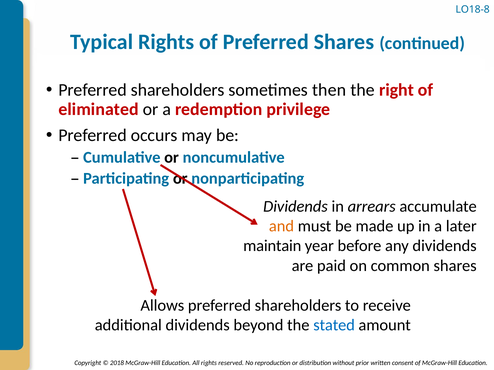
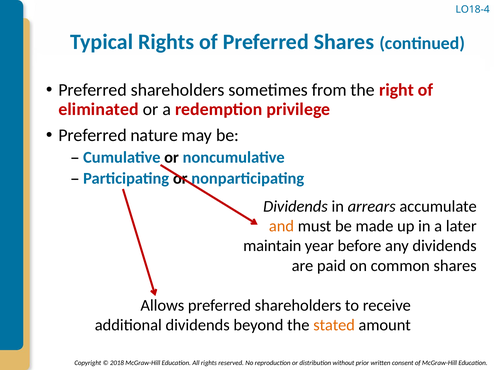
LO18-8: LO18-8 -> LO18-4
then: then -> from
occurs: occurs -> nature
stated colour: blue -> orange
